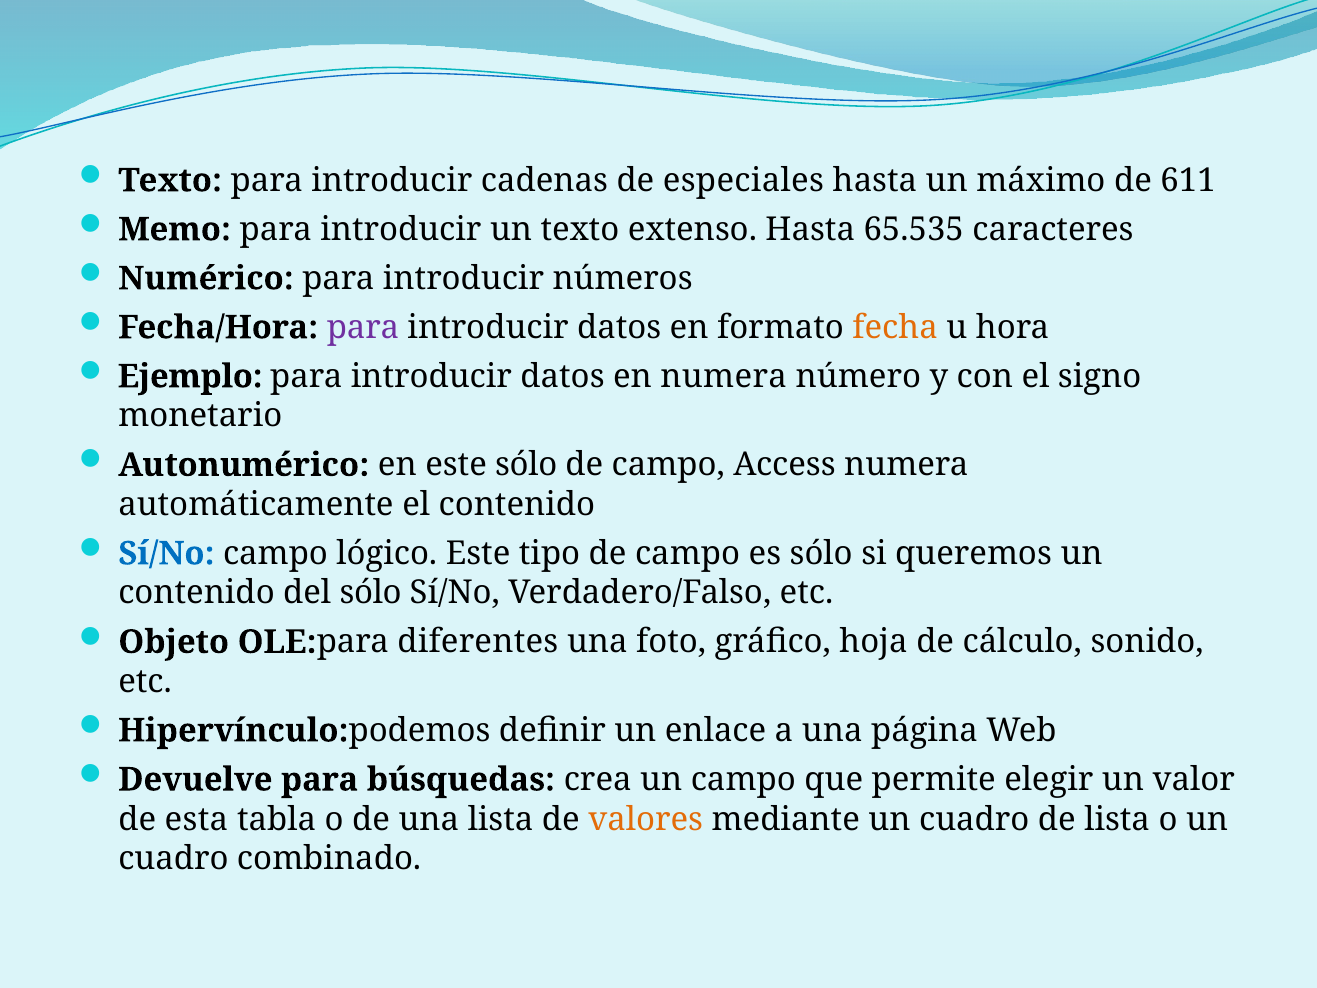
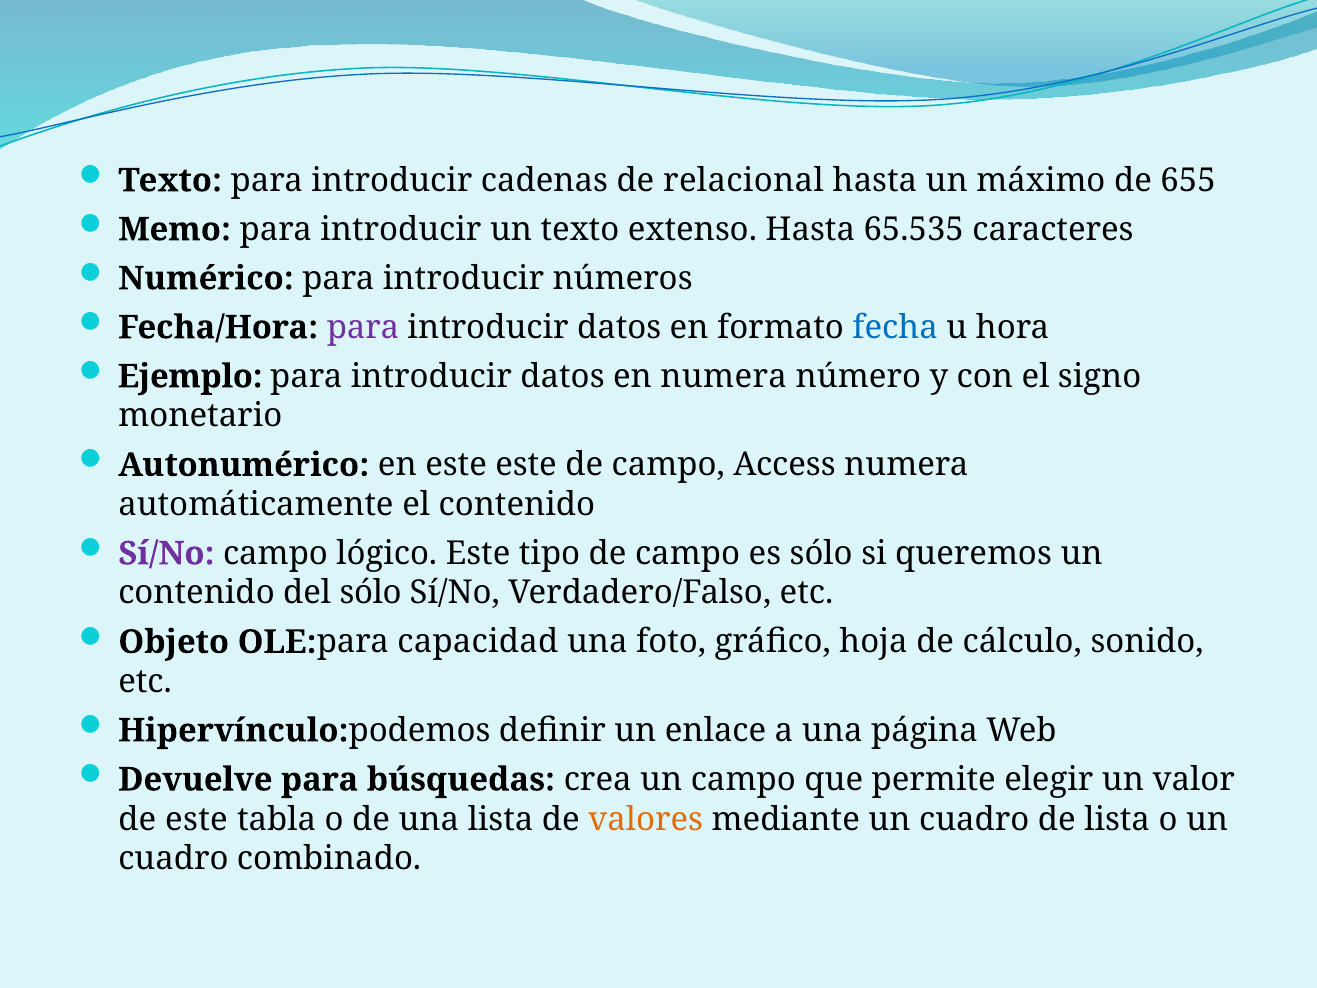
especiales: especiales -> relacional
611: 611 -> 655
fecha colour: orange -> blue
este sólo: sólo -> este
Sí/No at (166, 553) colour: blue -> purple
diferentes: diferentes -> capacidad
de esta: esta -> este
